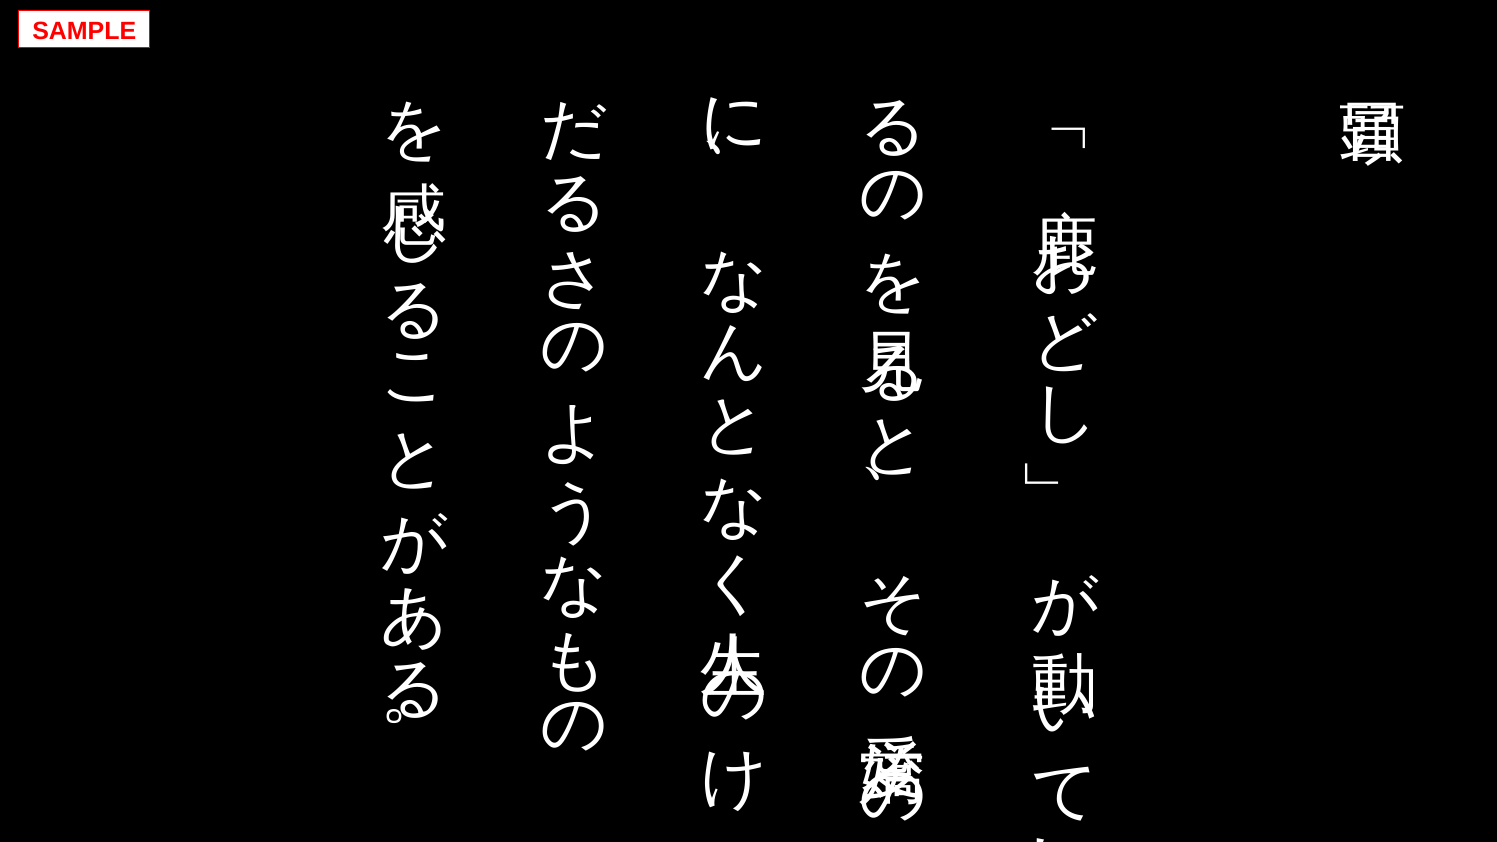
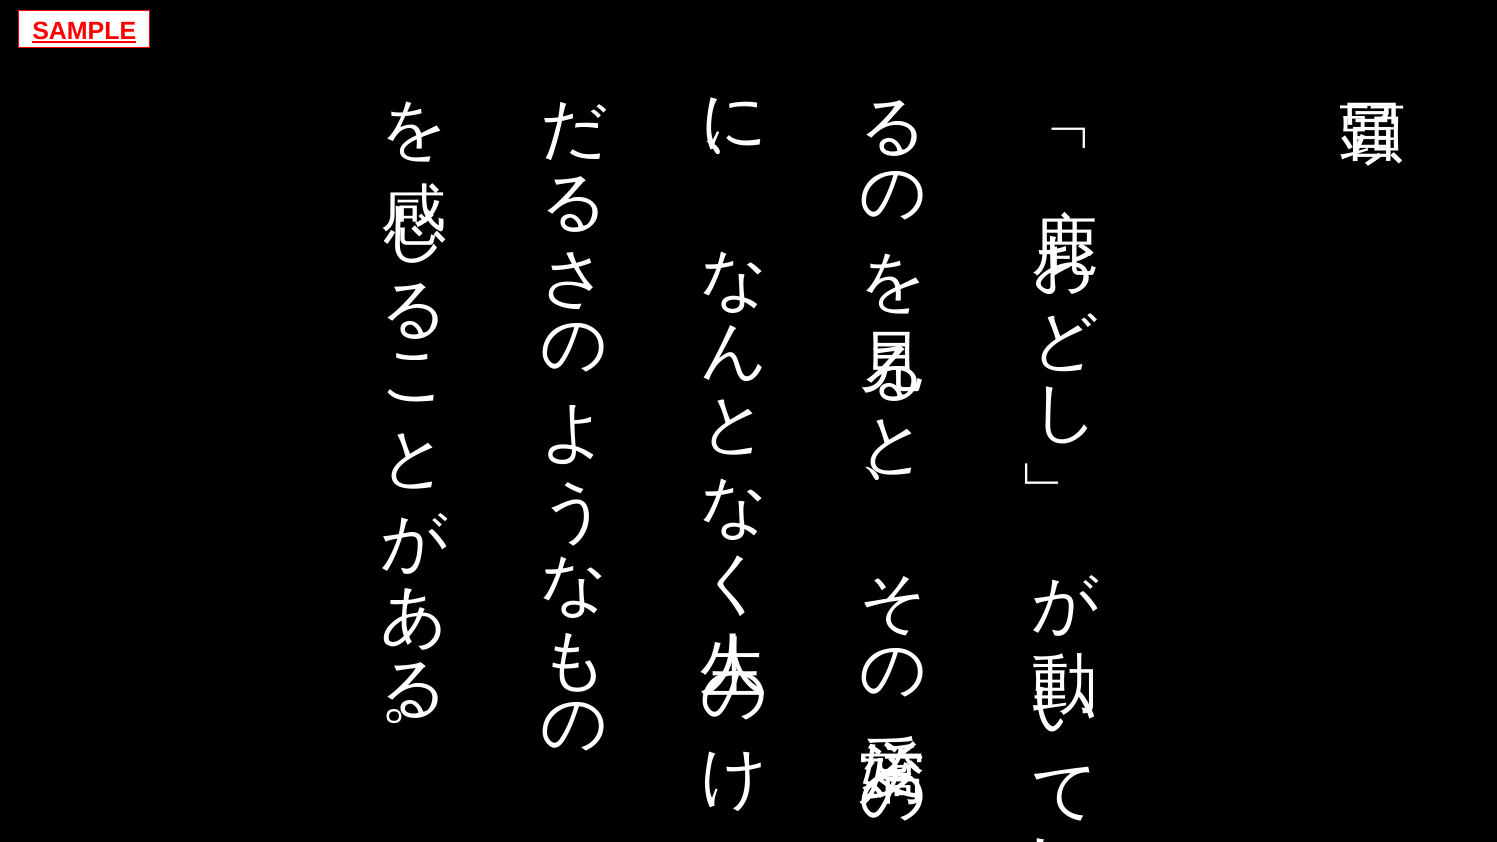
SAMPLE underline: none -> present
